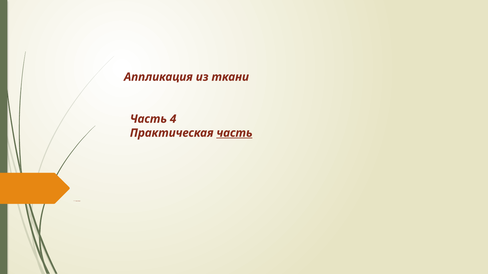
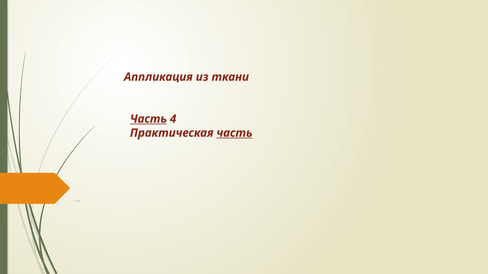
Часть at (148, 119) underline: none -> present
